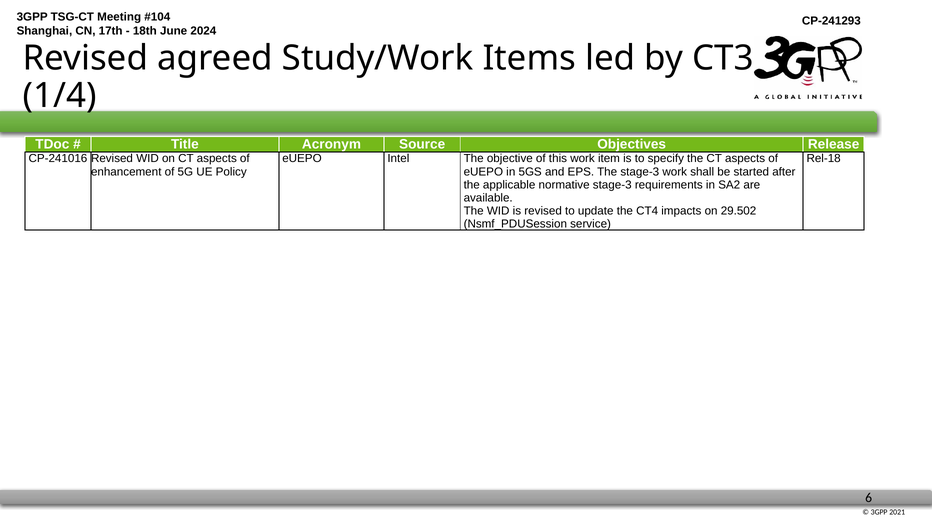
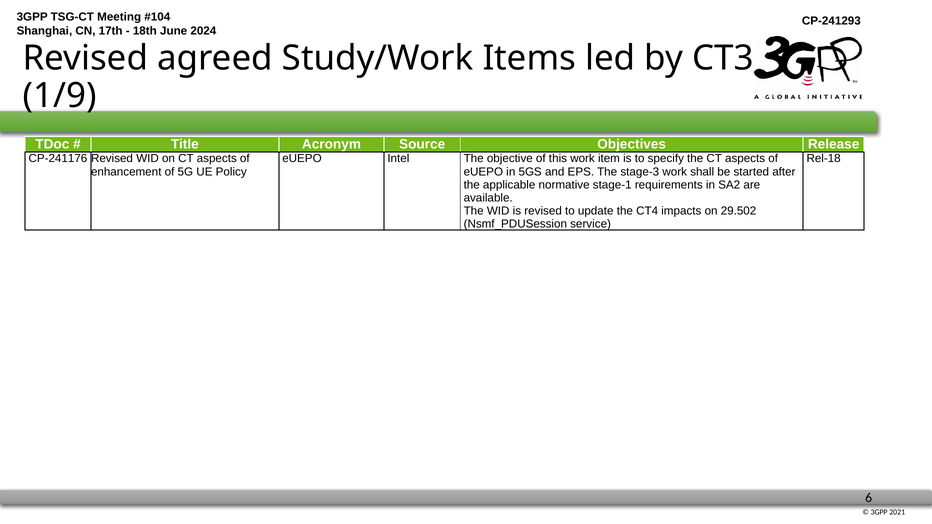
1/4: 1/4 -> 1/9
CP-241016: CP-241016 -> CP-241176
normative stage-3: stage-3 -> stage-1
